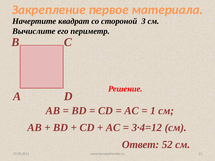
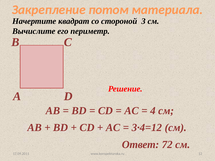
первое: первое -> потом
1: 1 -> 4
52: 52 -> 72
